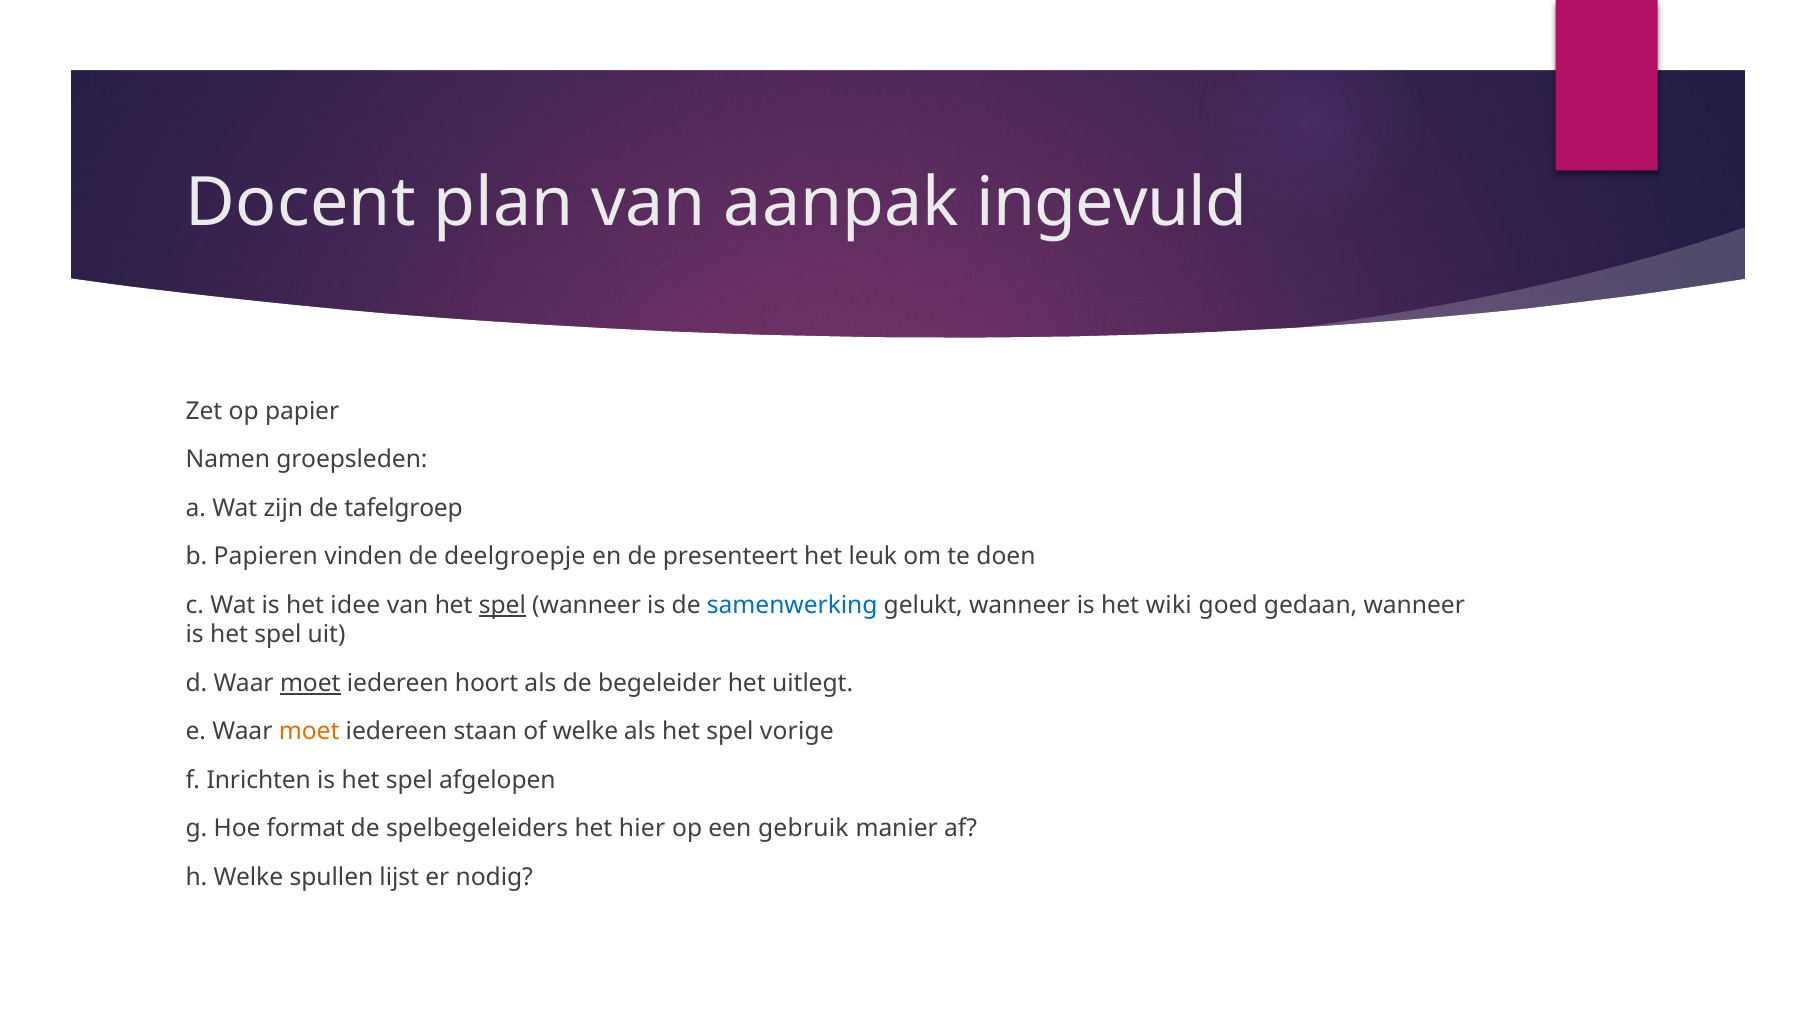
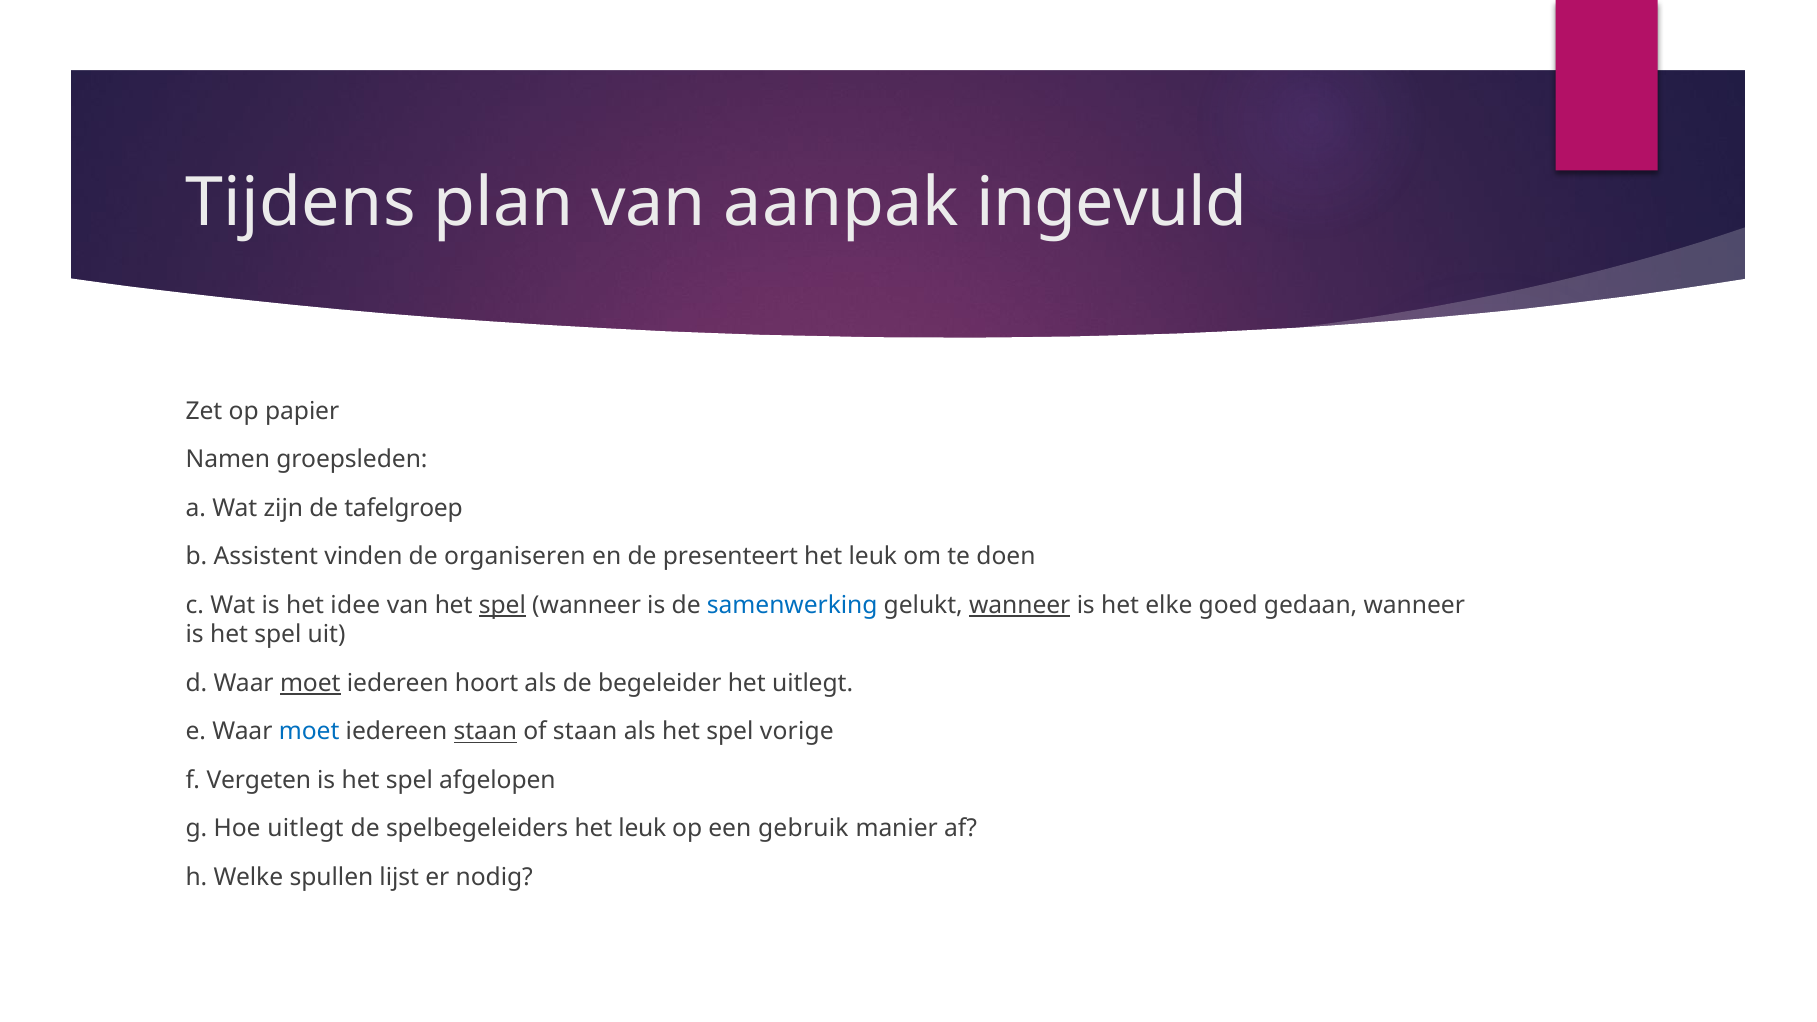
Docent: Docent -> Tijdens
Papieren: Papieren -> Assistent
deelgroepje: deelgroepje -> organiseren
wanneer at (1020, 605) underline: none -> present
wiki: wiki -> elke
moet at (309, 732) colour: orange -> blue
staan at (485, 732) underline: none -> present
of welke: welke -> staan
Inrichten: Inrichten -> Vergeten
Hoe format: format -> uitlegt
spelbegeleiders het hier: hier -> leuk
